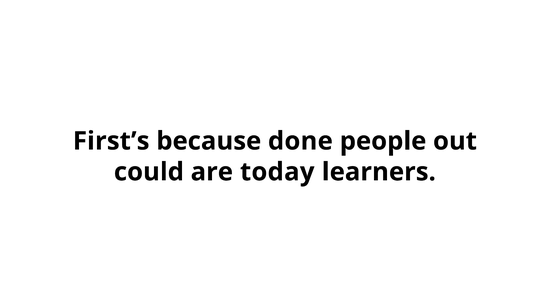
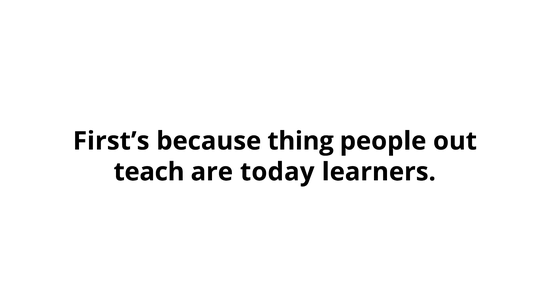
done: done -> thing
could: could -> teach
